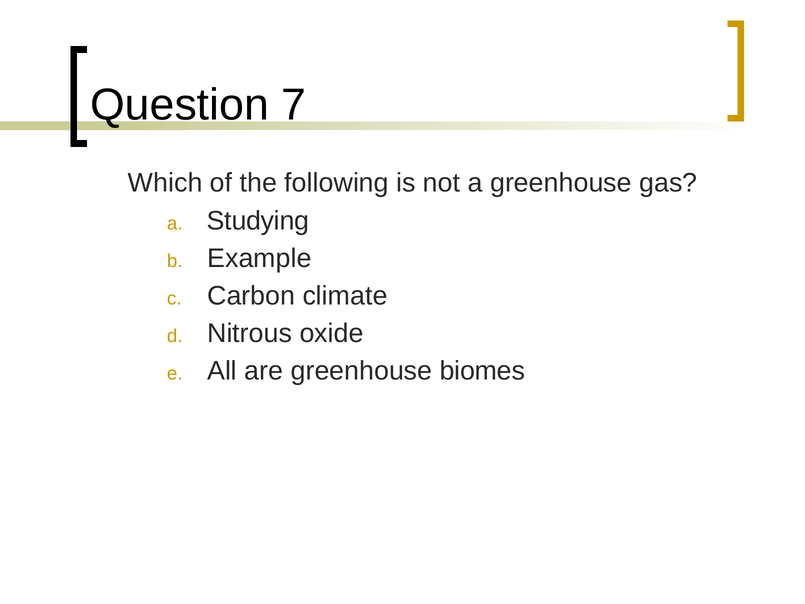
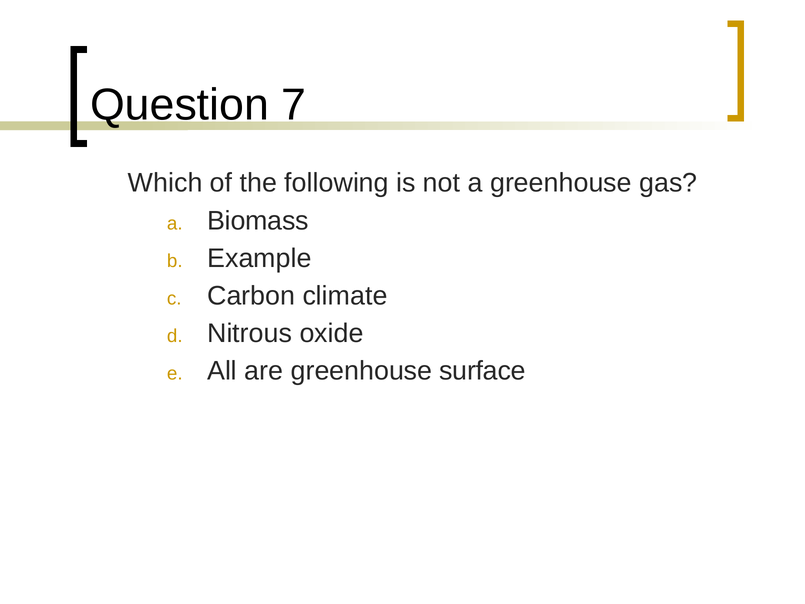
Studying: Studying -> Biomass
biomes: biomes -> surface
